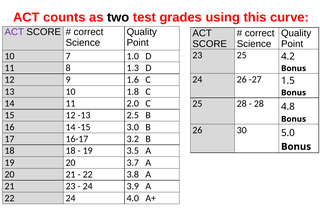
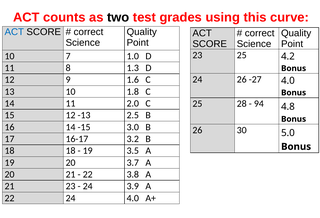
ACT at (14, 32) colour: purple -> blue
-27 1.5: 1.5 -> 4.0
28 at (259, 104): 28 -> 94
